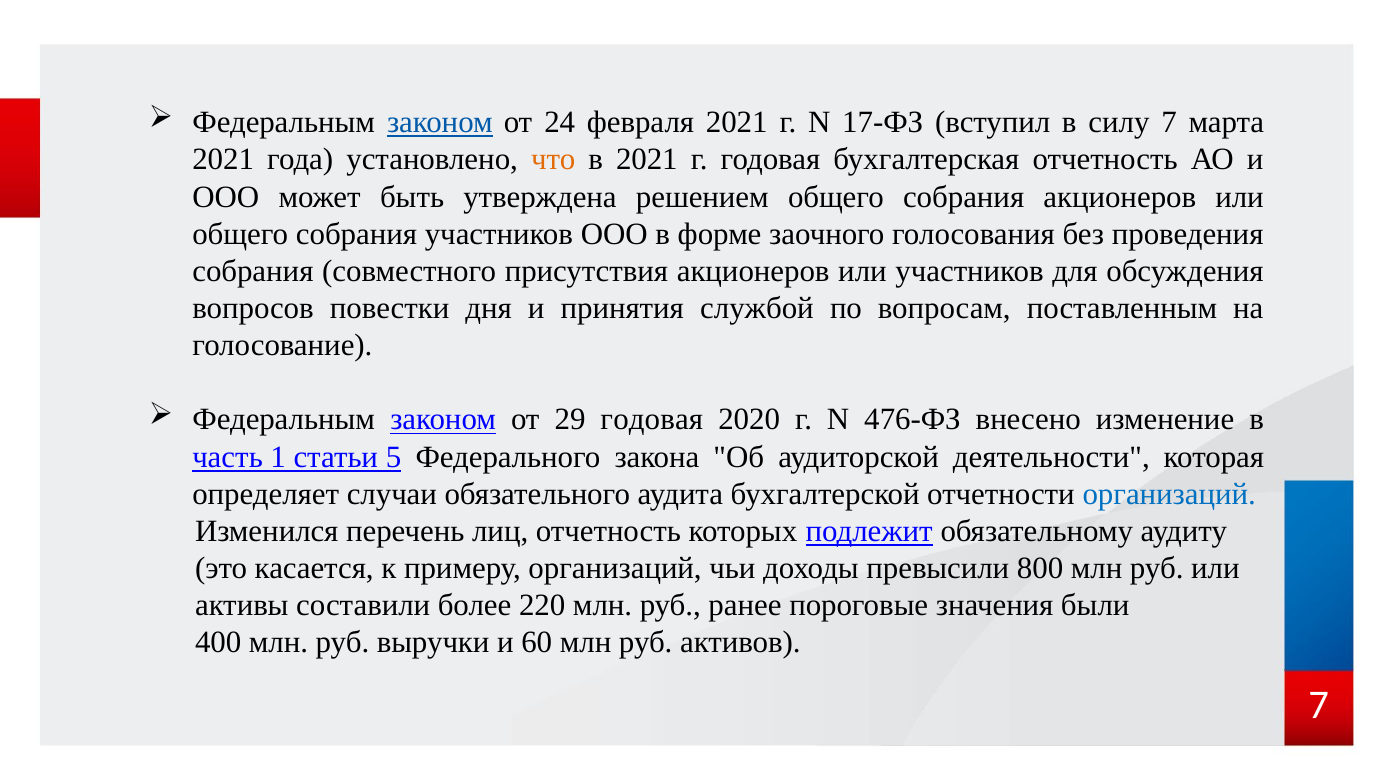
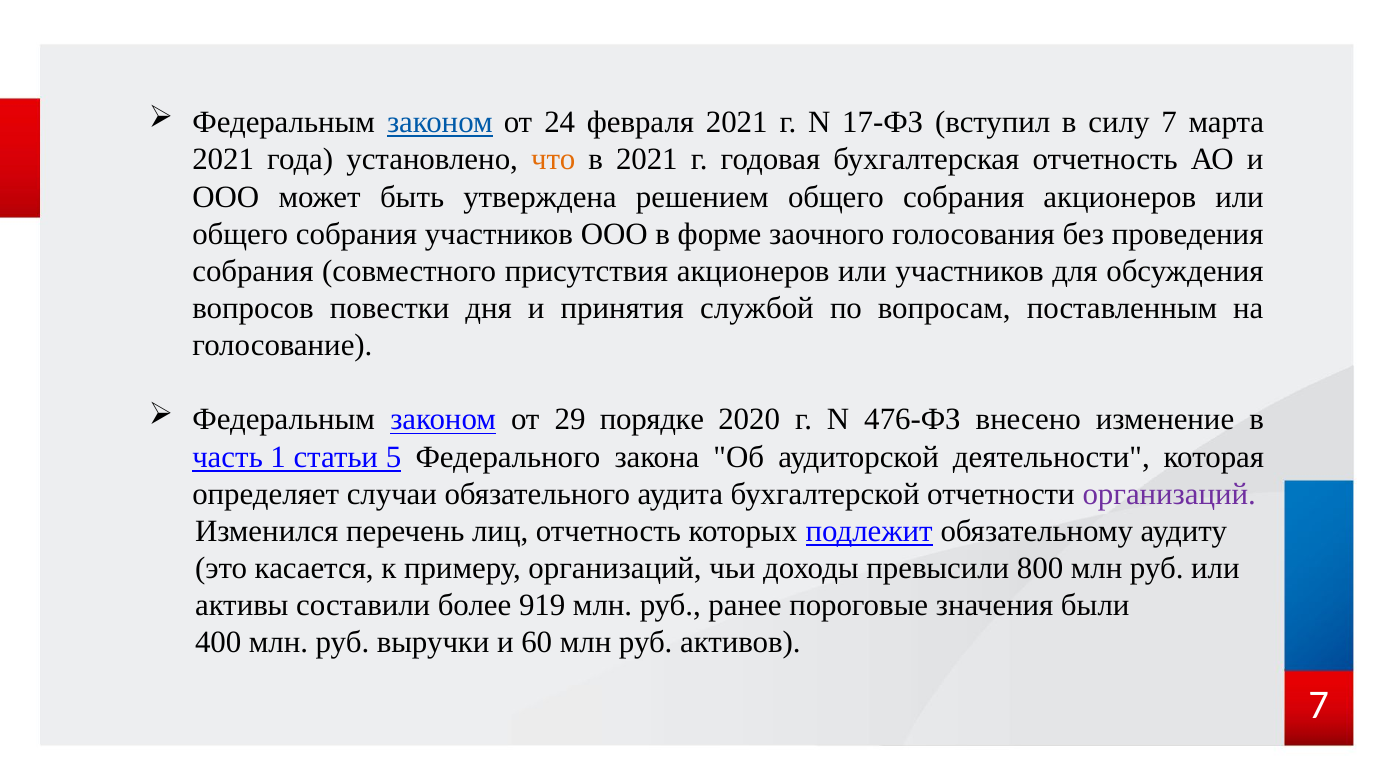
29 годовая: годовая -> порядке
организаций at (1169, 494) colour: blue -> purple
220: 220 -> 919
